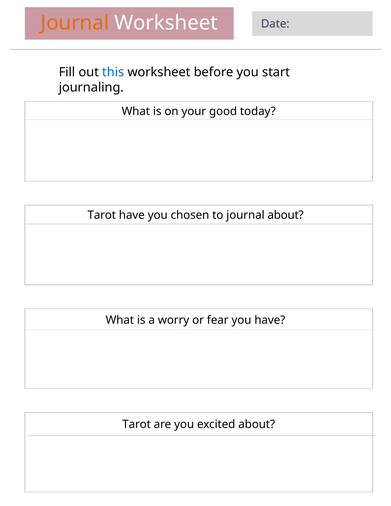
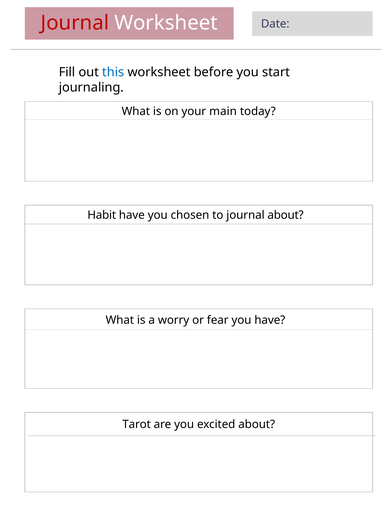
Journal at (75, 23) colour: orange -> red
good: good -> main
Tarot at (102, 215): Tarot -> Habit
